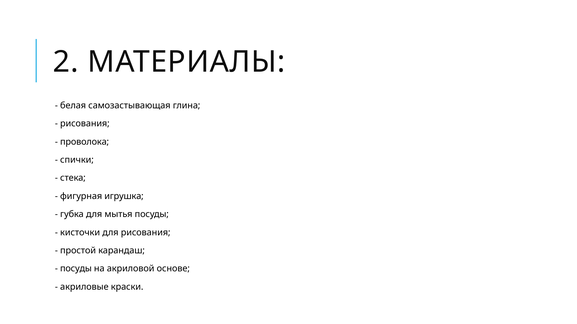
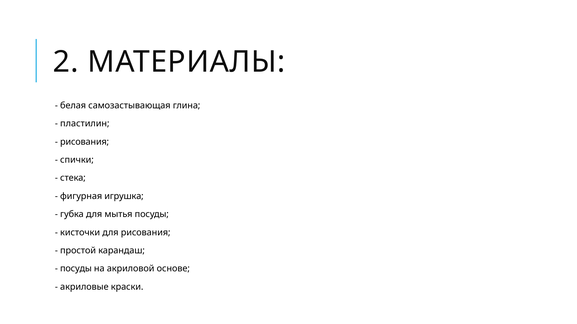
рисования at (85, 124): рисования -> пластилин
проволока at (85, 142): проволока -> рисования
